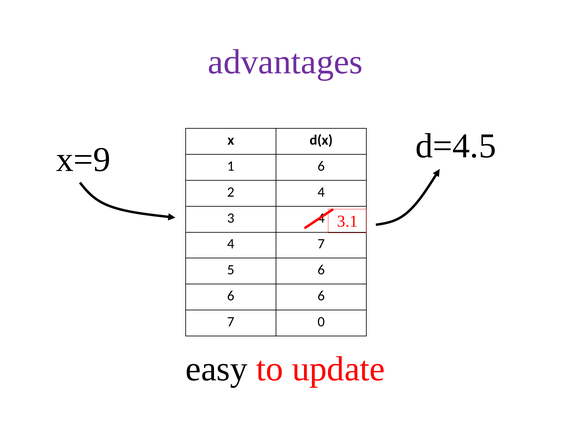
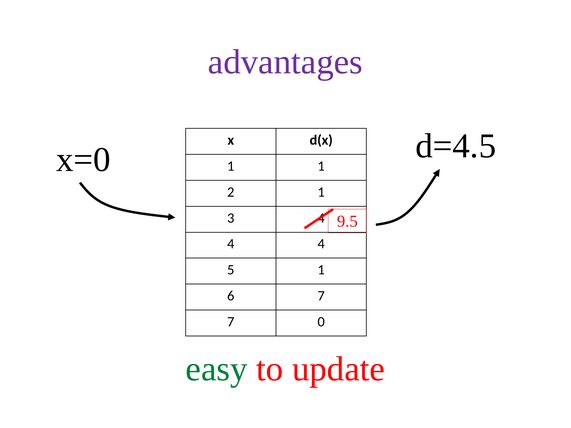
x=9: x=9 -> x=0
1 6: 6 -> 1
2 4: 4 -> 1
3.1: 3.1 -> 9.5
7 at (321, 244): 7 -> 4
5 6: 6 -> 1
6 at (321, 296): 6 -> 7
easy colour: black -> green
